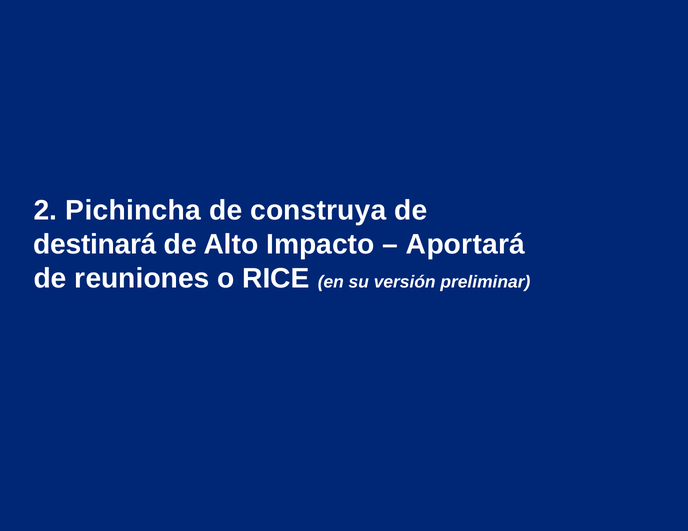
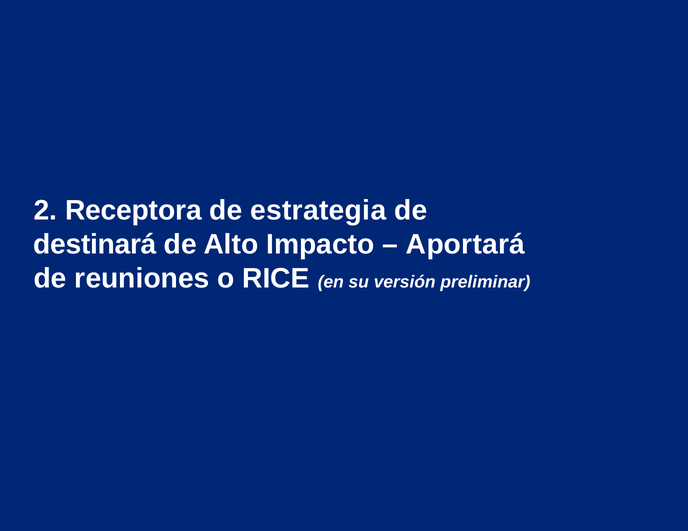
Pichincha: Pichincha -> Receptora
construya: construya -> estrategia
